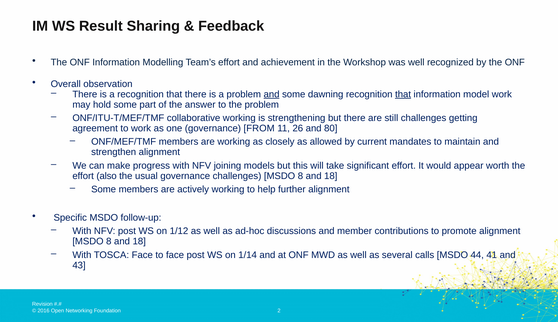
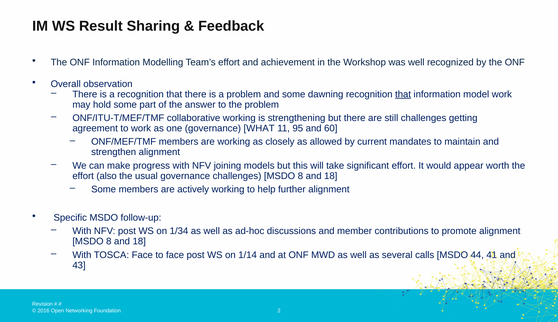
and at (272, 94) underline: present -> none
FROM: FROM -> WHAT
26: 26 -> 95
80: 80 -> 60
1/12: 1/12 -> 1/34
